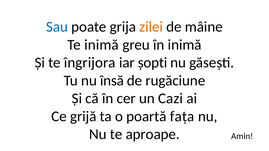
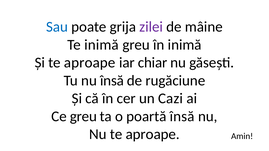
zilei colour: orange -> purple
Și te îngrijora: îngrijora -> aproape
șopti: șopti -> chiar
Ce grijă: grijă -> greu
poartă fața: fața -> însă
